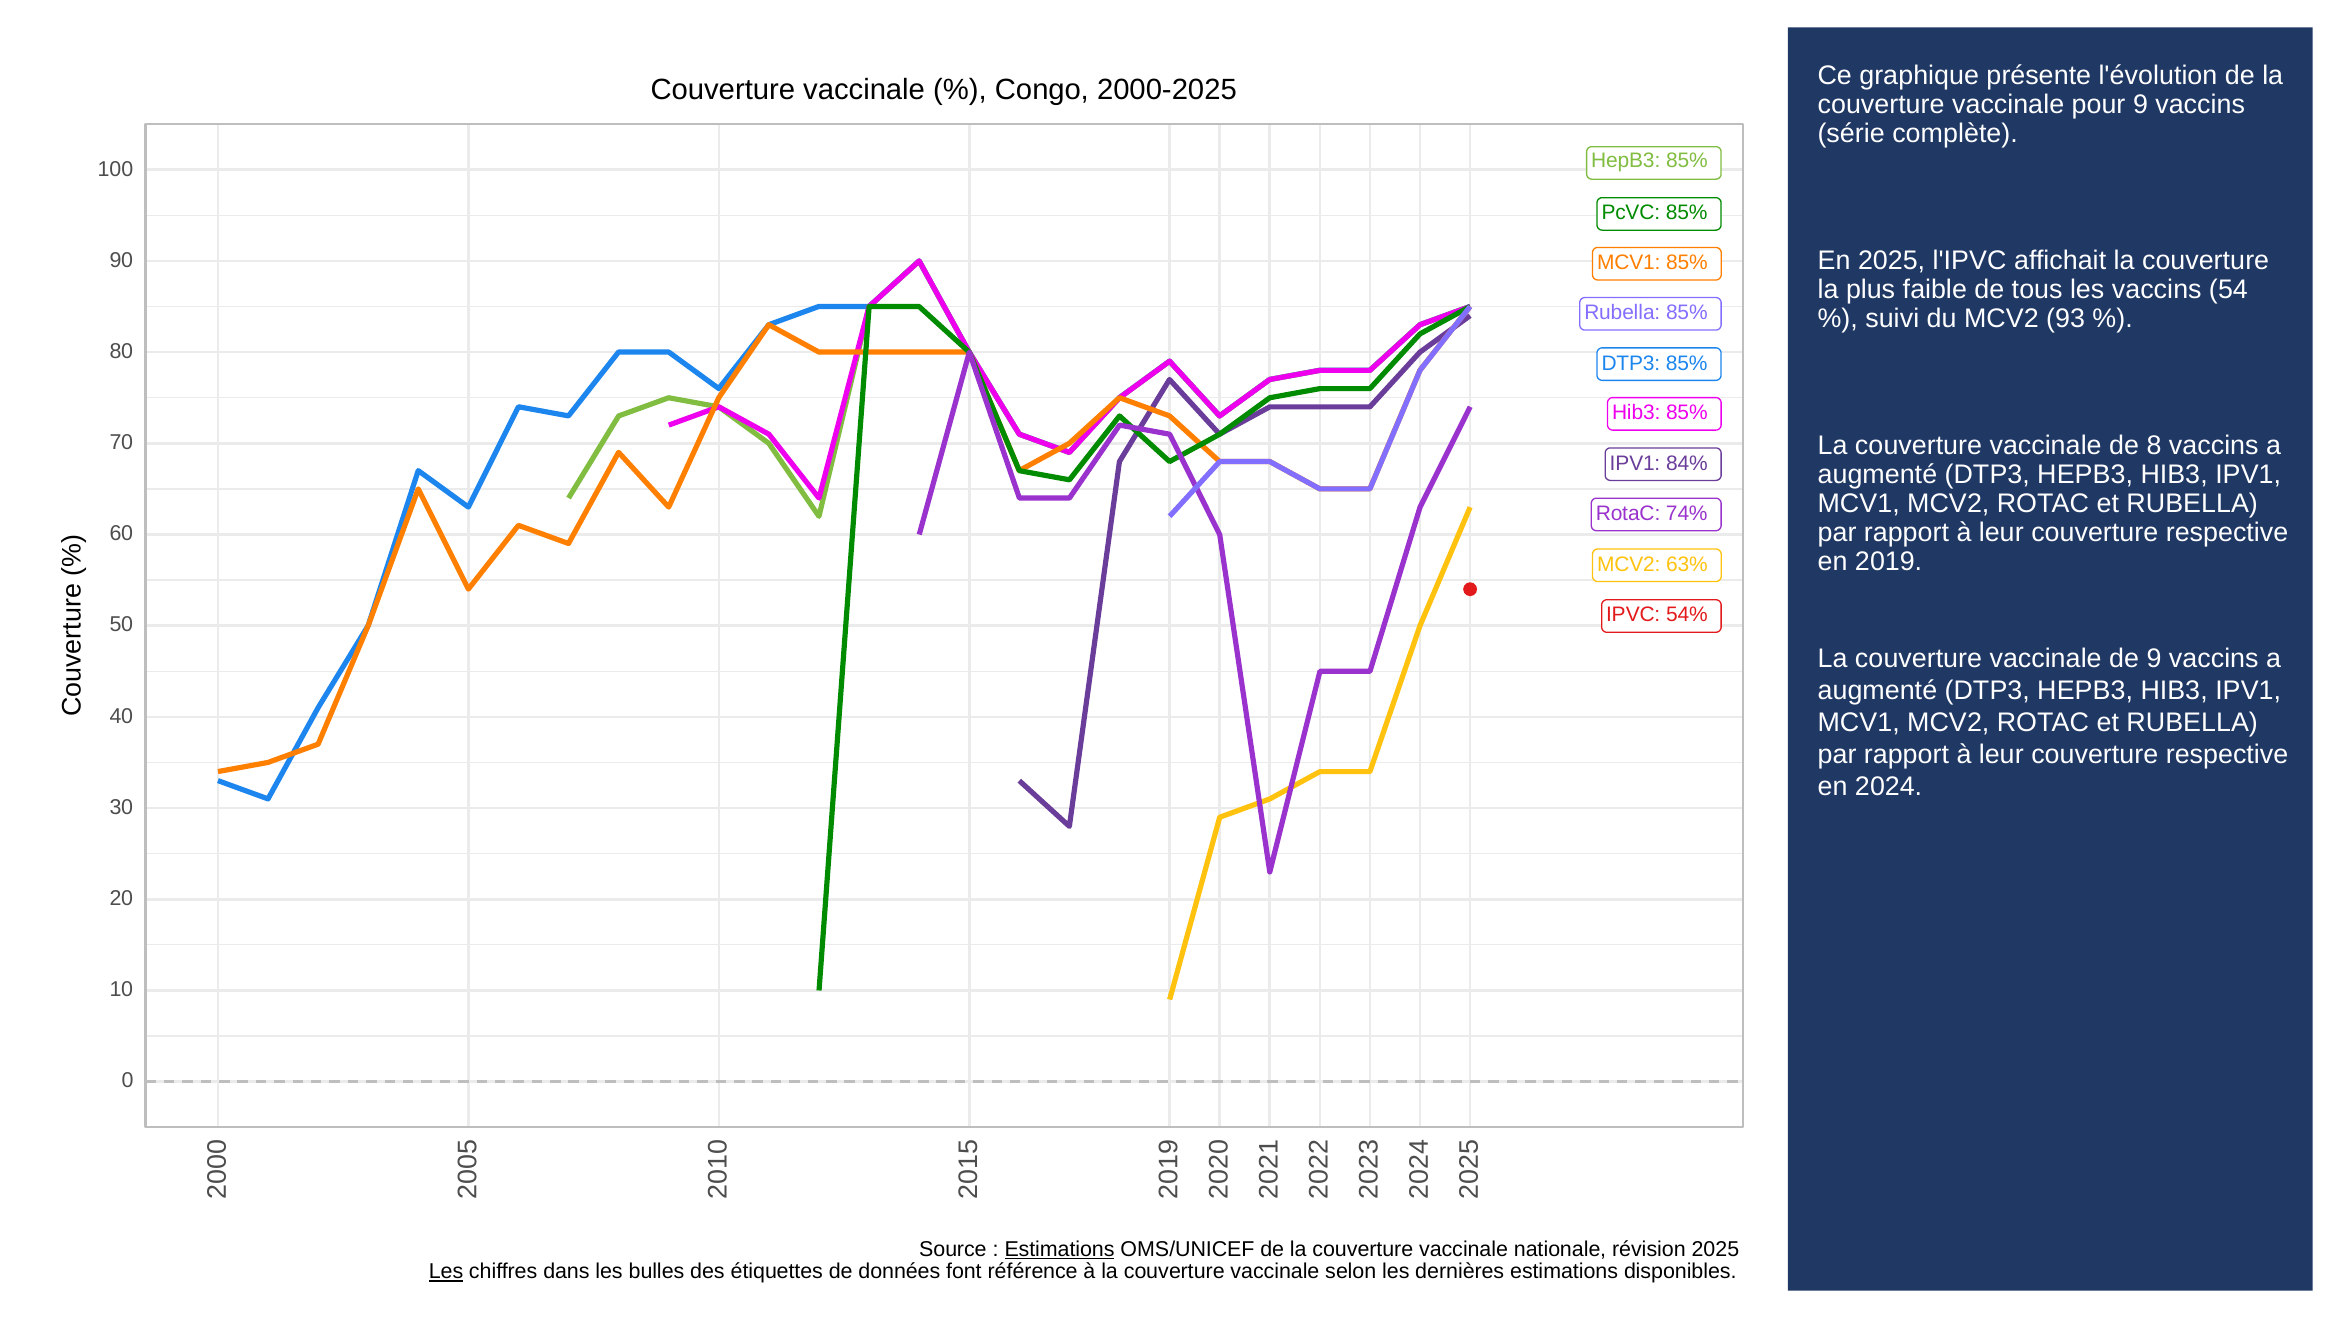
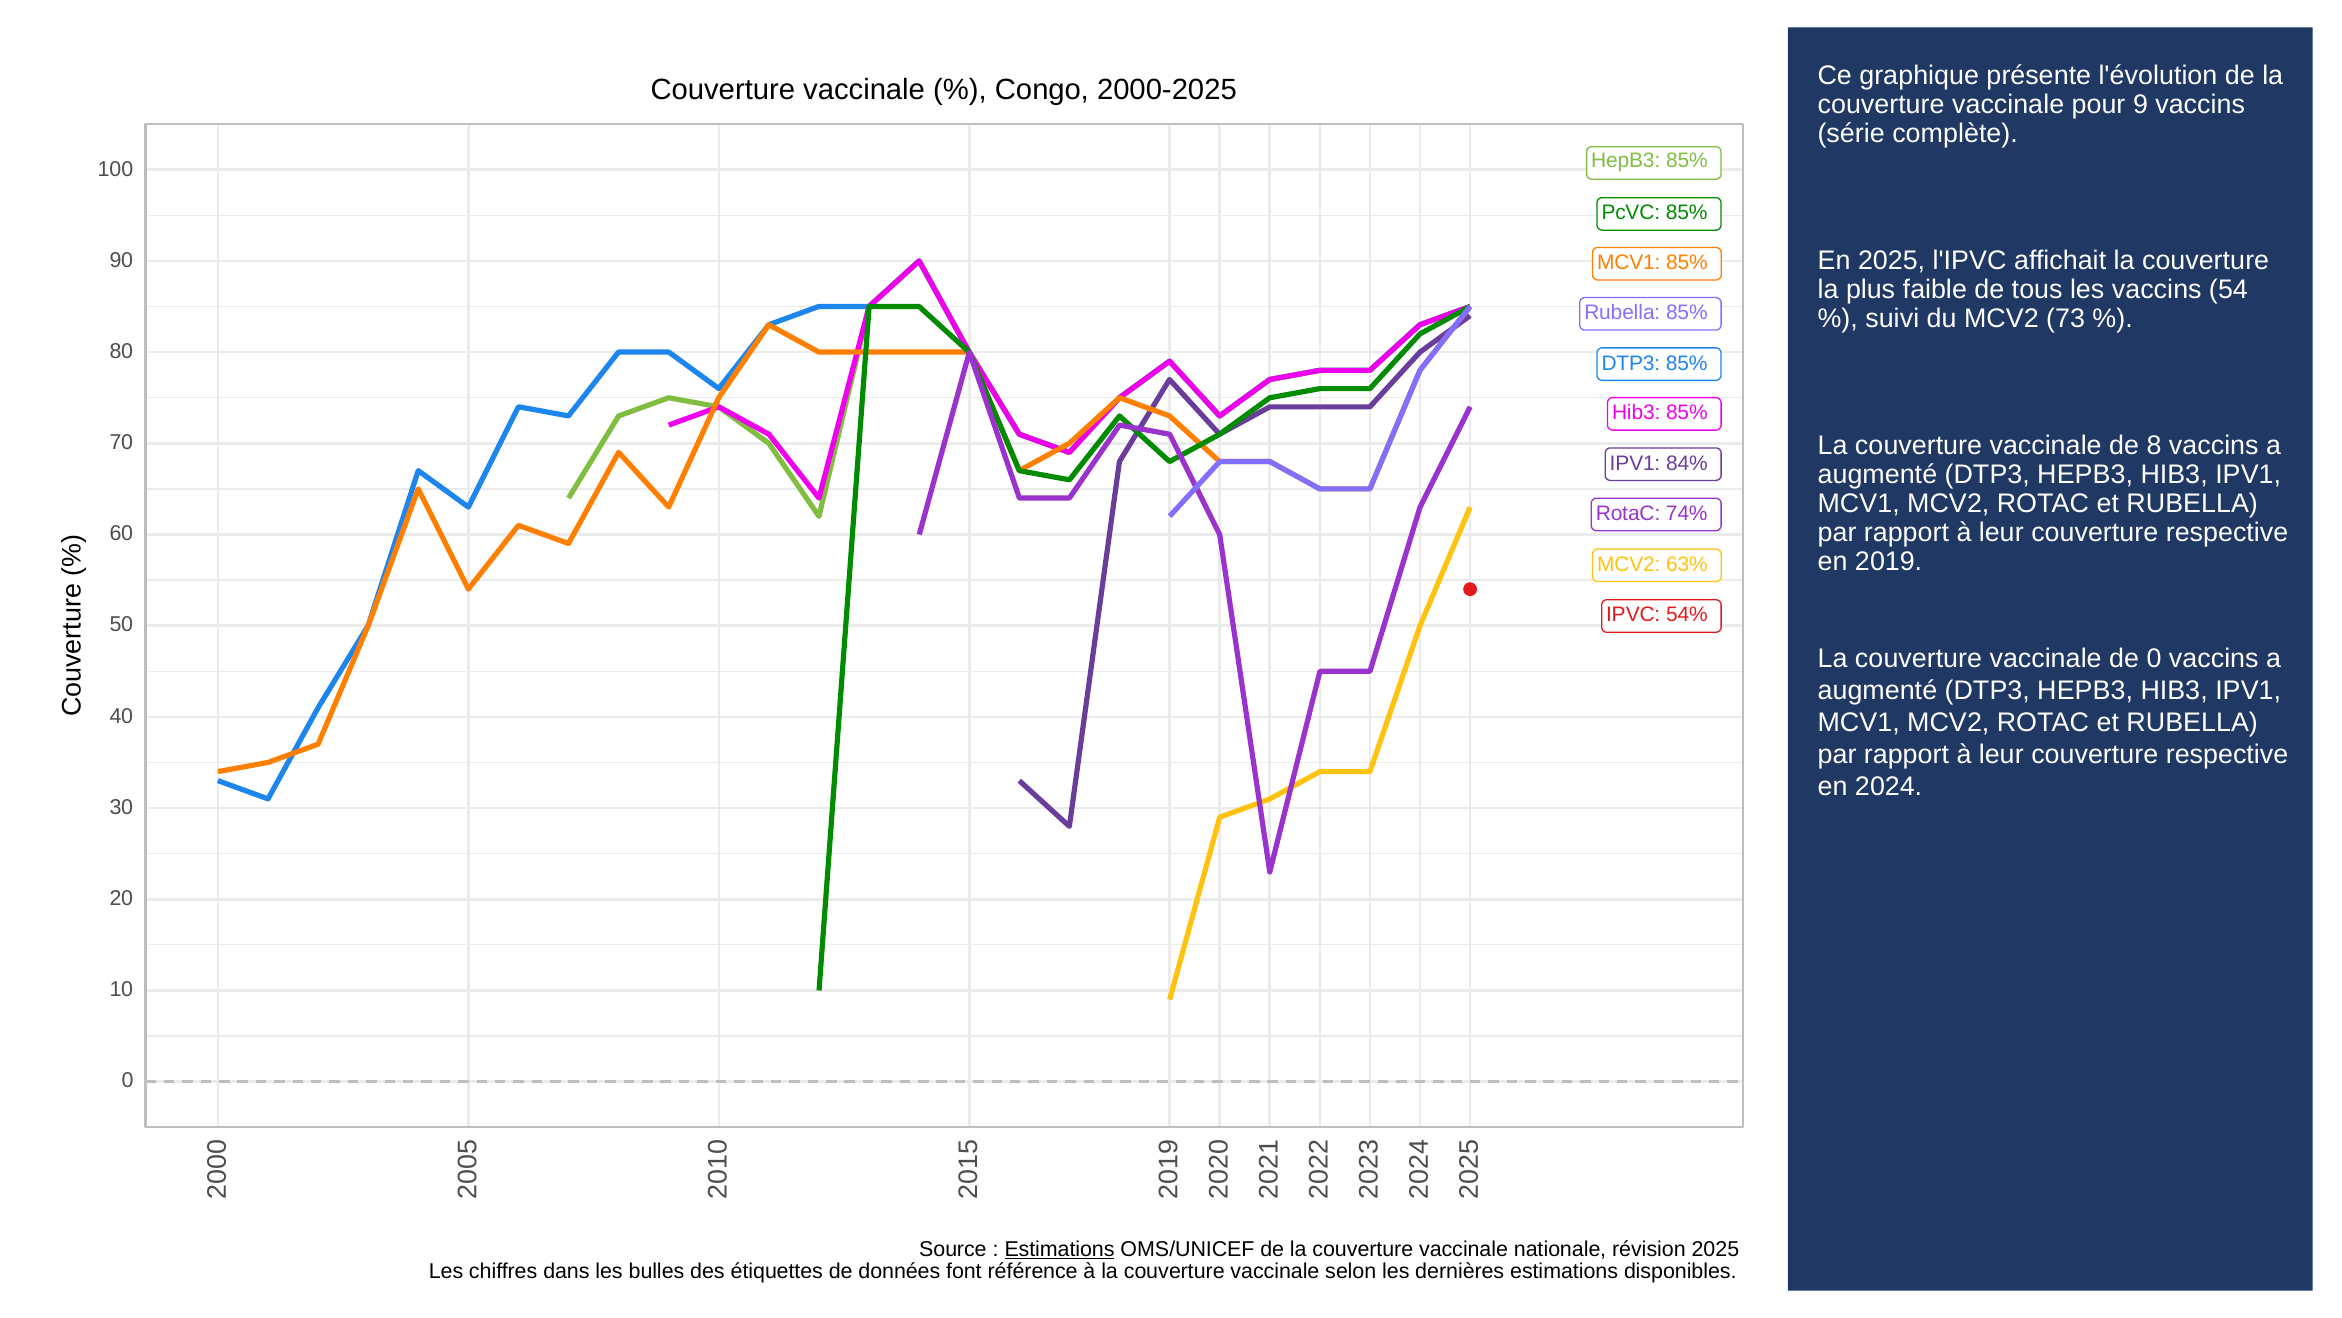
93: 93 -> 73
de 9: 9 -> 0
Les at (446, 1271) underline: present -> none
